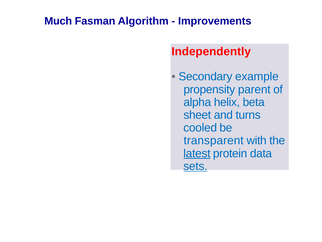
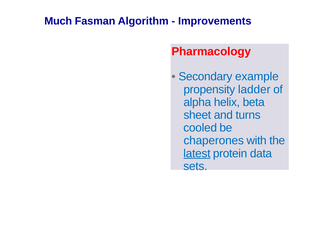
Independently: Independently -> Pharmacology
parent: parent -> ladder
transparent: transparent -> chaperones
sets underline: present -> none
